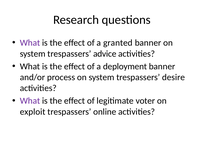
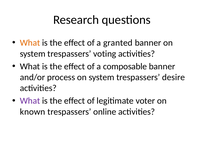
What at (30, 43) colour: purple -> orange
advice: advice -> voting
deployment: deployment -> composable
exploit: exploit -> known
